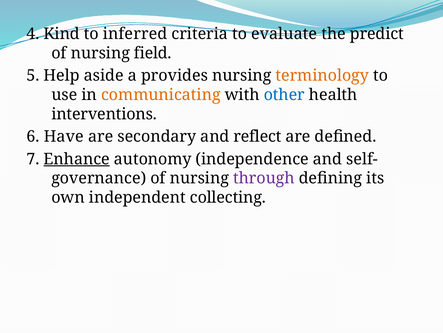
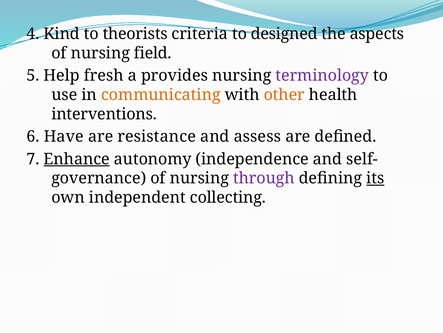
inferred: inferred -> theorists
evaluate: evaluate -> designed
predict: predict -> aspects
aside: aside -> fresh
terminology colour: orange -> purple
other colour: blue -> orange
secondary: secondary -> resistance
reflect: reflect -> assess
its underline: none -> present
